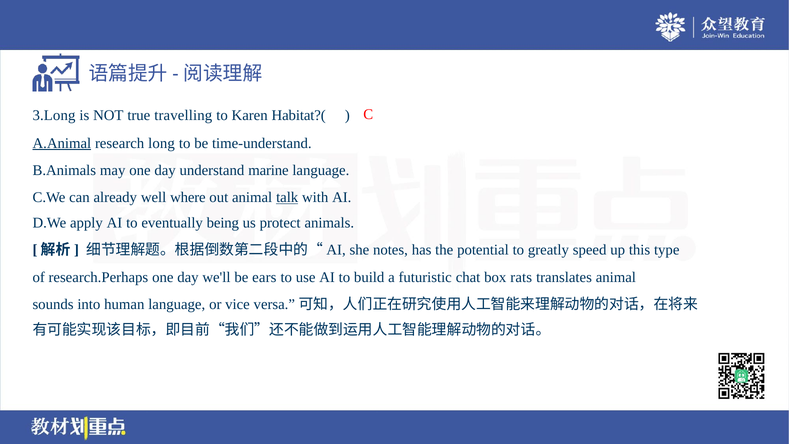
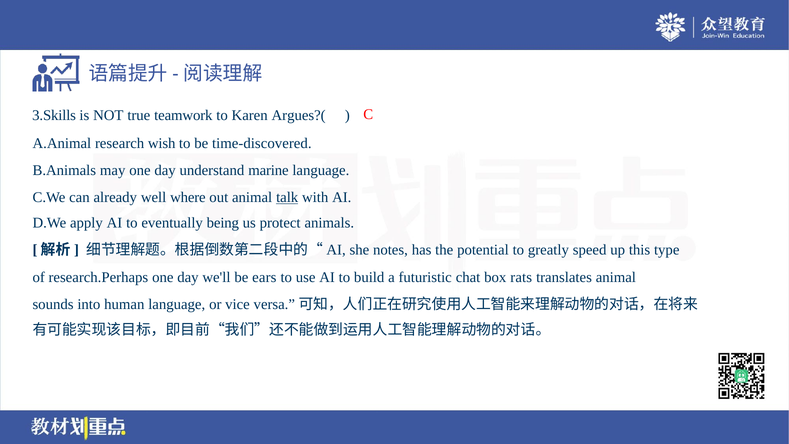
3.Long: 3.Long -> 3.Skills
travelling: travelling -> teamwork
Habitat?(: Habitat?( -> Argues?(
A.Animal underline: present -> none
long: long -> wish
time-understand: time-understand -> time-discovered
